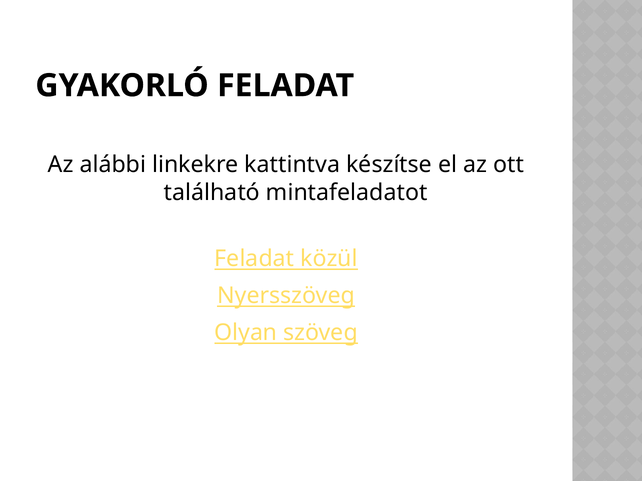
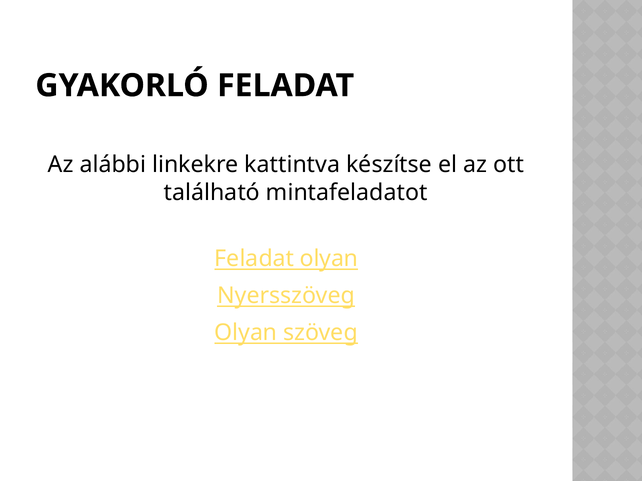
Feladat közül: közül -> olyan
